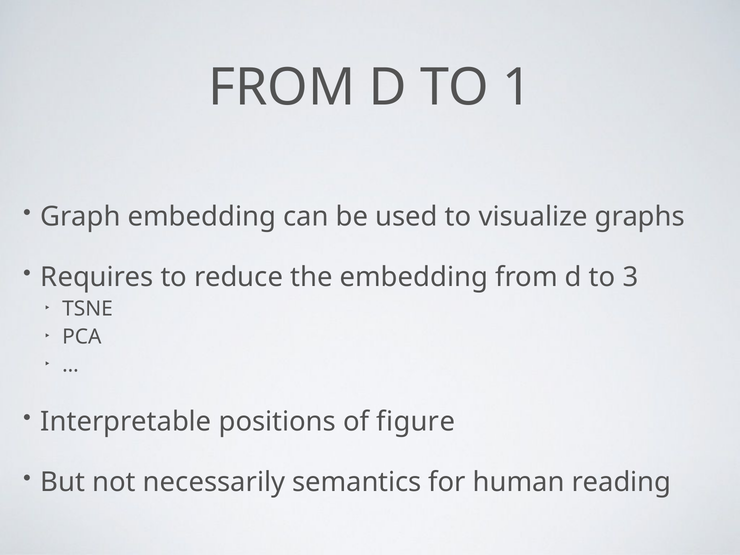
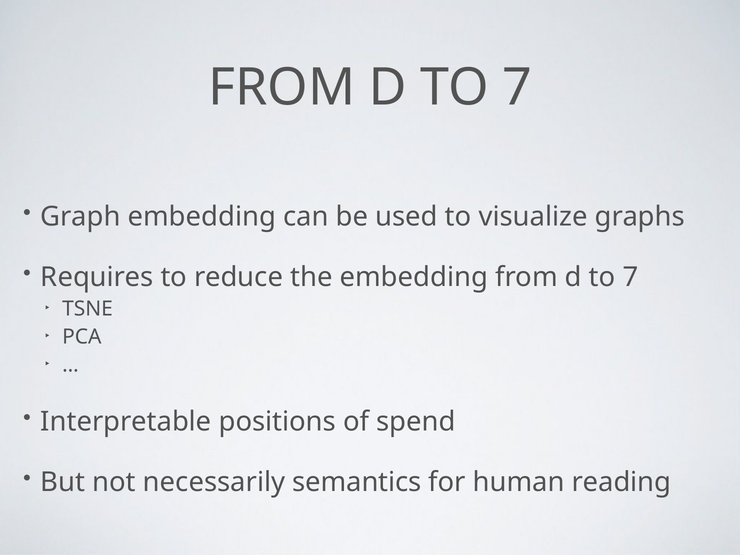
1 at (517, 87): 1 -> 7
3 at (630, 277): 3 -> 7
figure: figure -> spend
